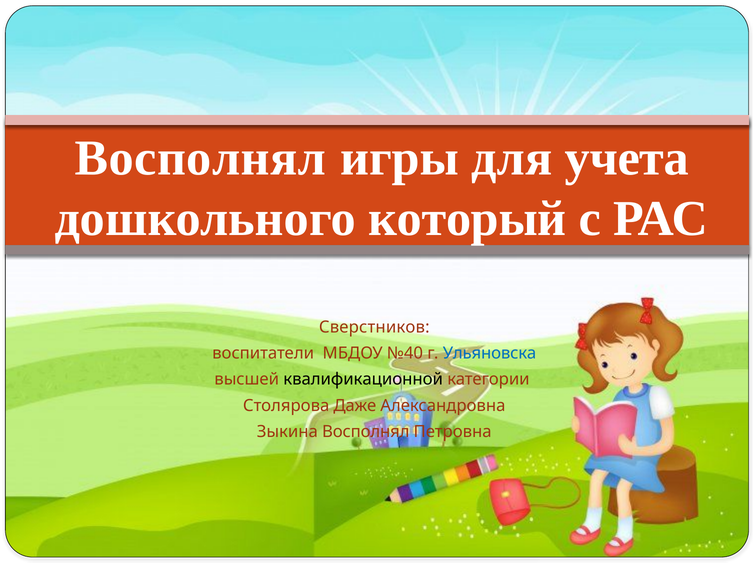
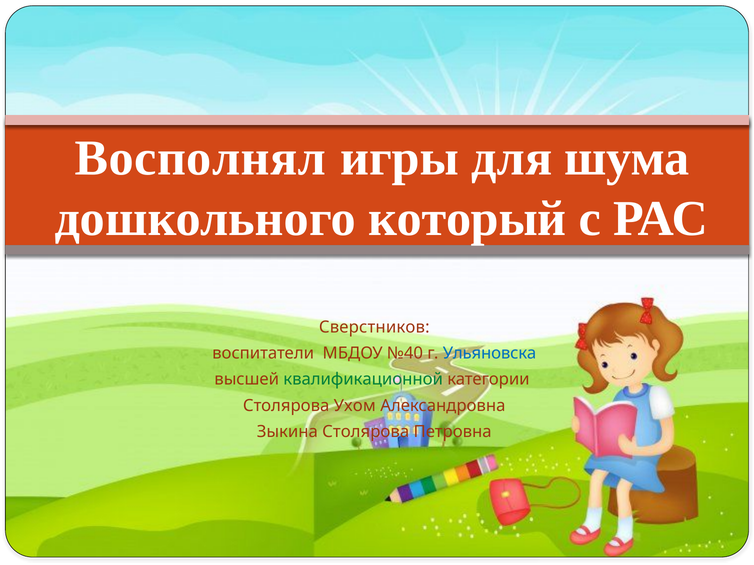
учета: учета -> шума
квалификационной colour: black -> green
Даже: Даже -> Ухом
Зыкина Восполнял: Восполнял -> Столярова
